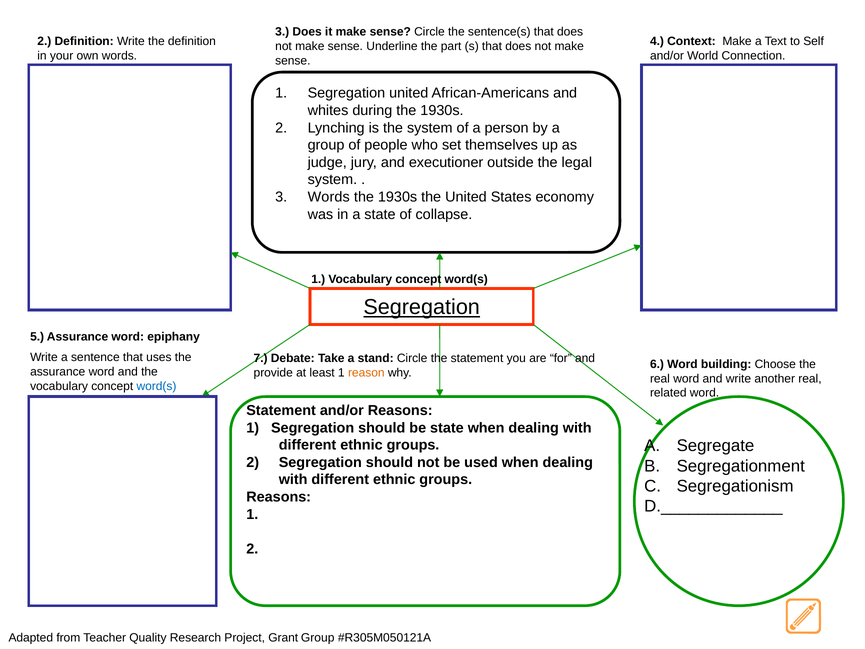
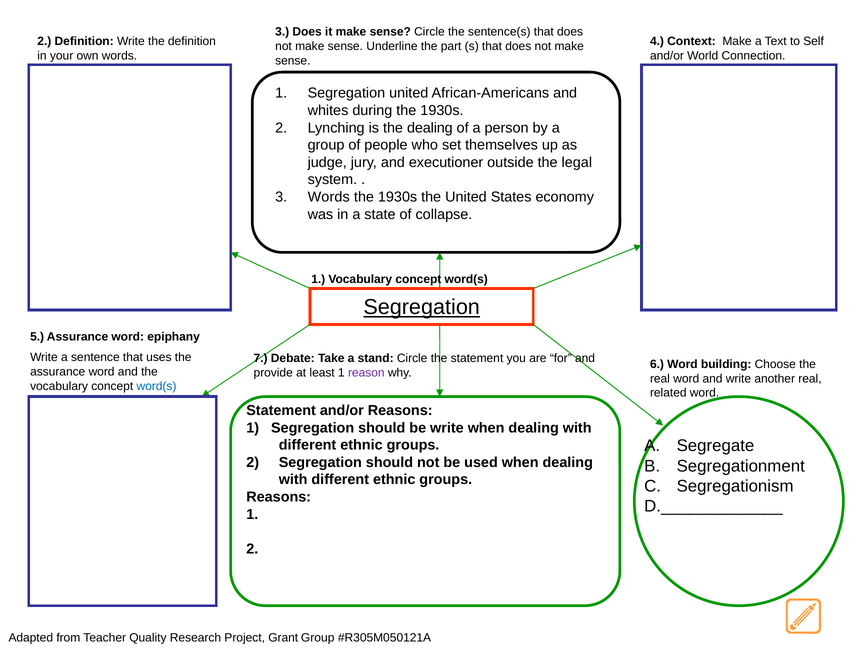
the system: system -> dealing
reason colour: orange -> purple
be state: state -> write
